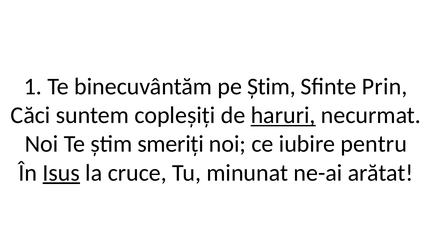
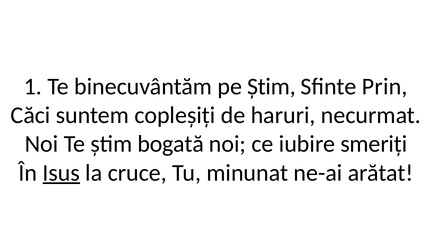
haruri underline: present -> none
smeriți: smeriți -> bogată
pentru: pentru -> smeriți
